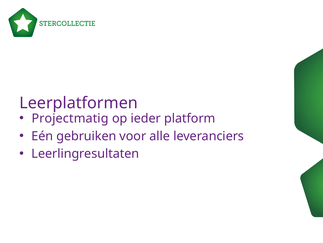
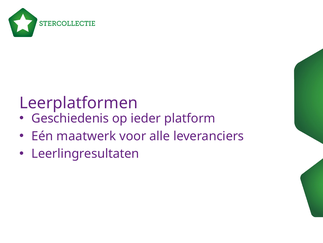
Projectmatig: Projectmatig -> Geschiedenis
gebruiken: gebruiken -> maatwerk
